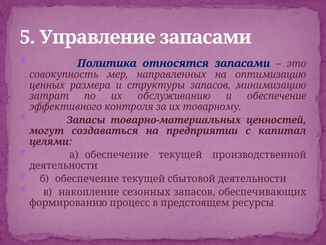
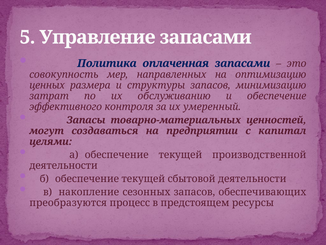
относятся: относятся -> оплаченная
товарному: товарному -> умеренный
формированию: формированию -> преобразуются
